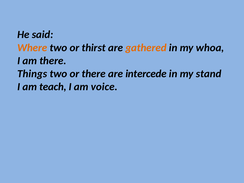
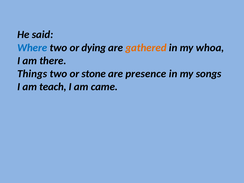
Where colour: orange -> blue
thirst: thirst -> dying
or there: there -> stone
intercede: intercede -> presence
stand: stand -> songs
voice: voice -> came
